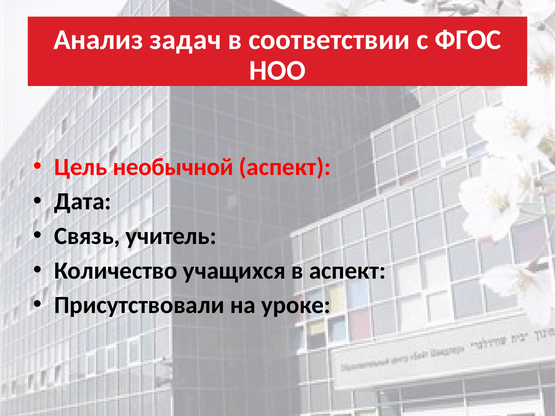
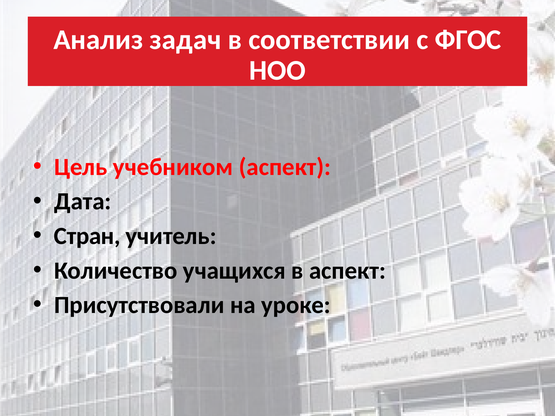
необычной: необычной -> учебником
Связь: Связь -> Стран
